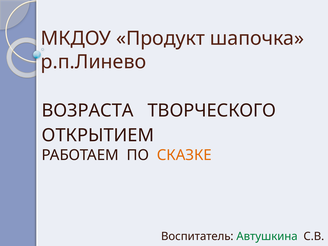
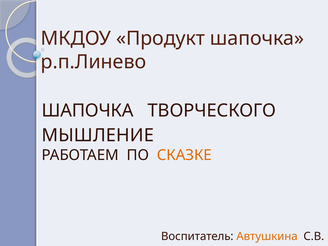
ВОЗРАСТА at (88, 111): ВОЗРАСТА -> ШАПОЧКА
ОТКРЫТИЕМ: ОТКРЫТИЕМ -> МЫШЛЕНИЕ
Автушкина colour: green -> orange
